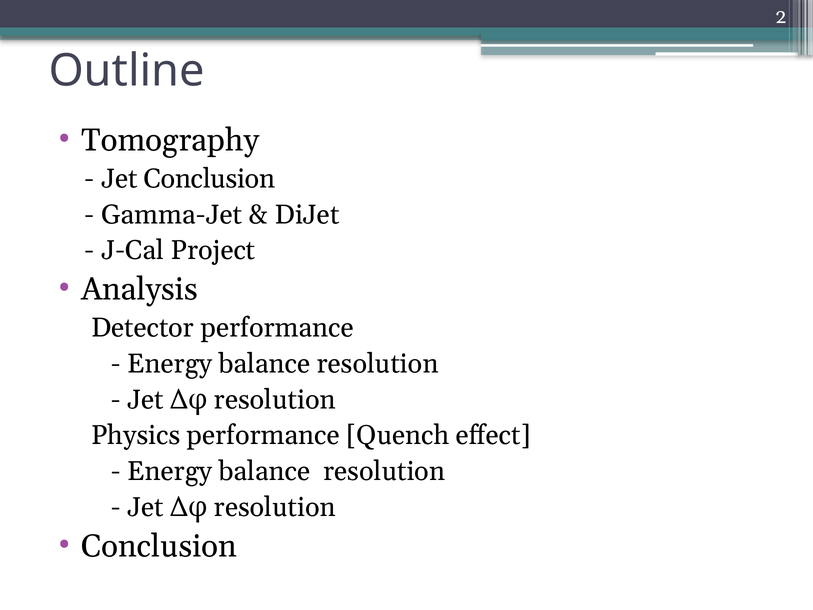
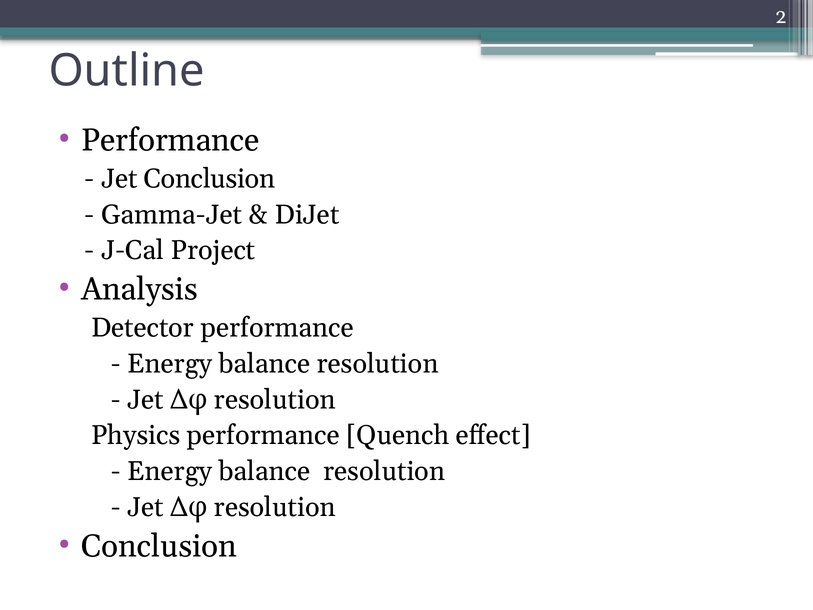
Tomography at (170, 140): Tomography -> Performance
